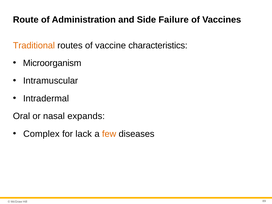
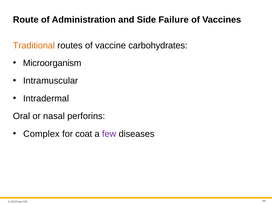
characteristics: characteristics -> carbohydrates
expands: expands -> perforins
lack: lack -> coat
few colour: orange -> purple
